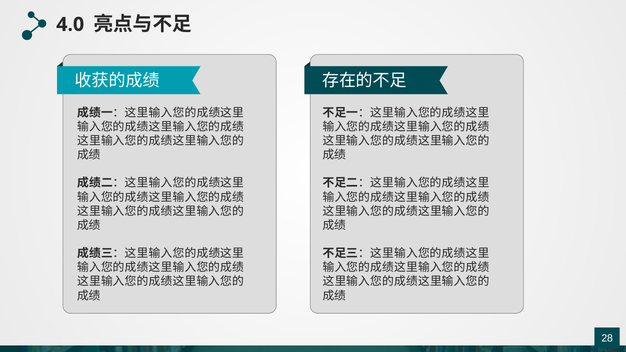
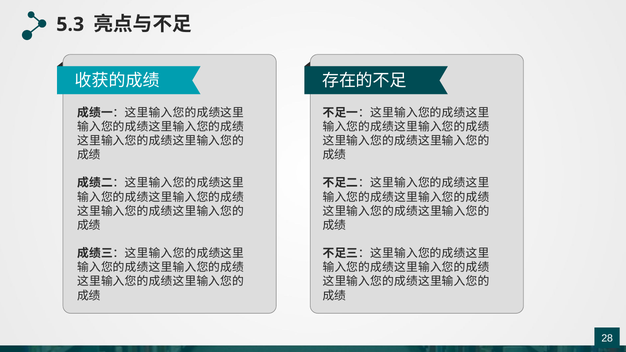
4.0: 4.0 -> 5.3
